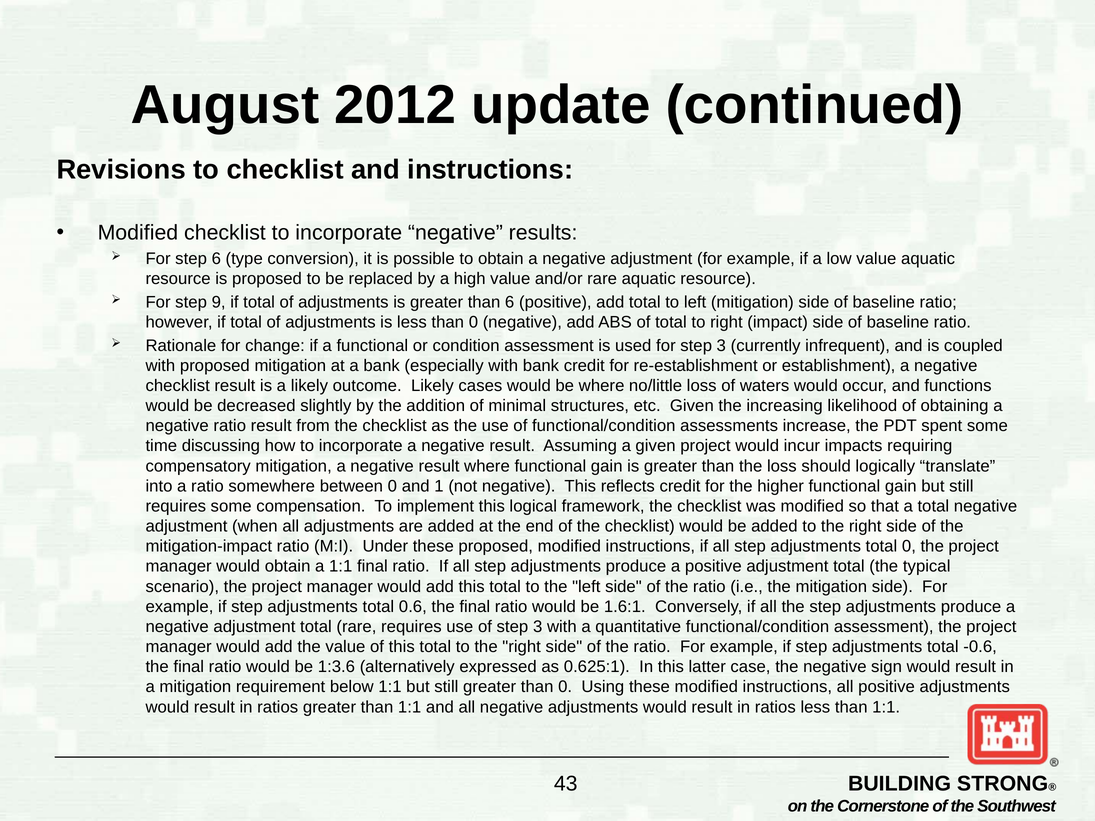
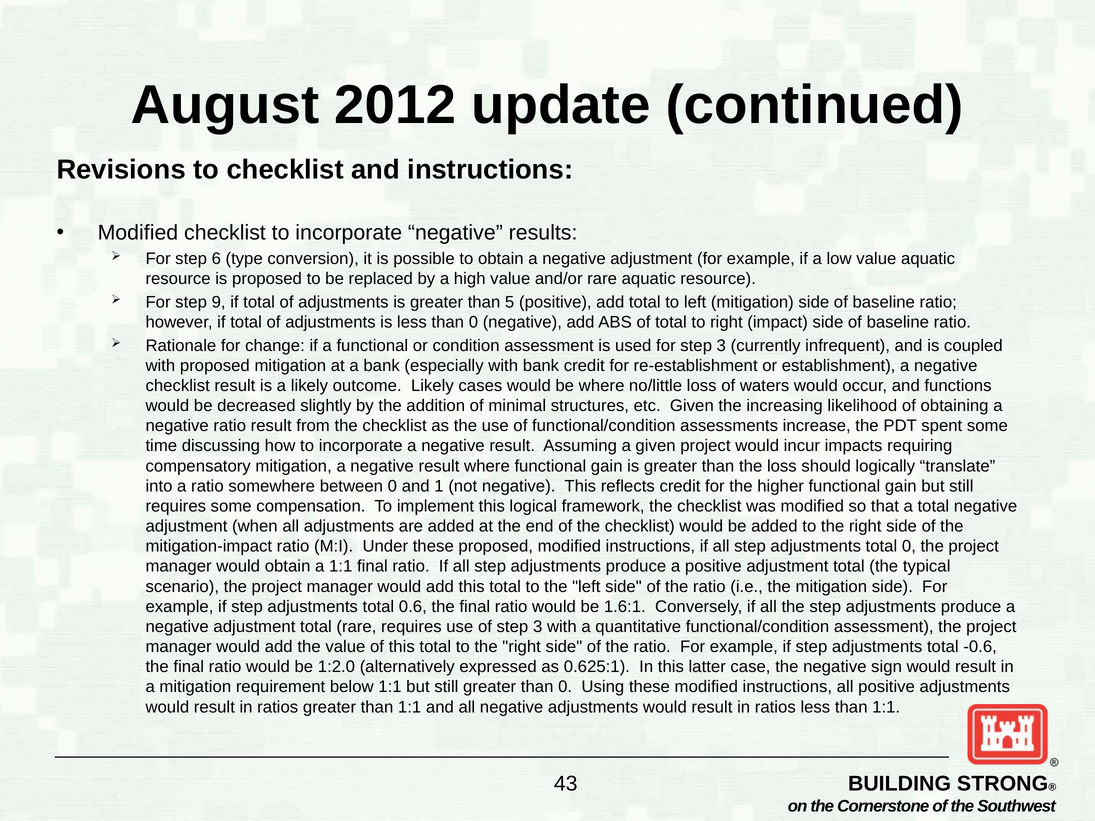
than 6: 6 -> 5
1:3.6: 1:3.6 -> 1:2.0
